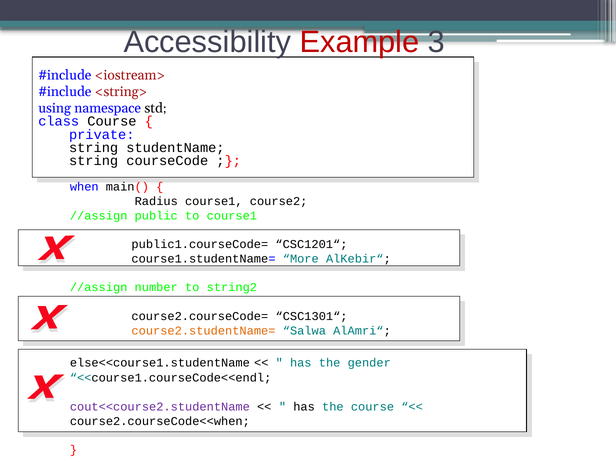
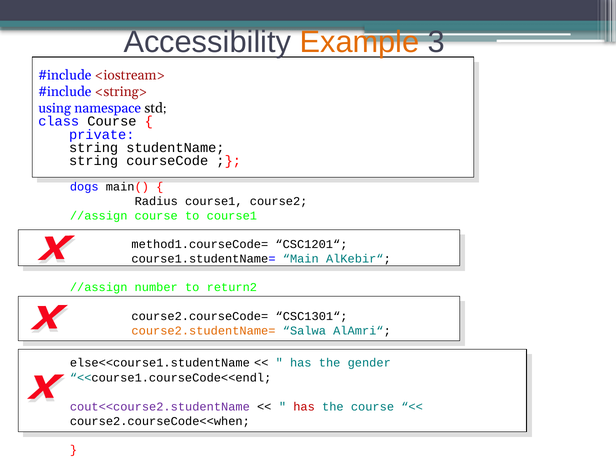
Example colour: red -> orange
when: when -> dogs
//assign public: public -> course
public1.courseCode=: public1.courseCode= -> method1.courseCode=
More: More -> Main
string2: string2 -> return2
has at (304, 407) colour: black -> red
